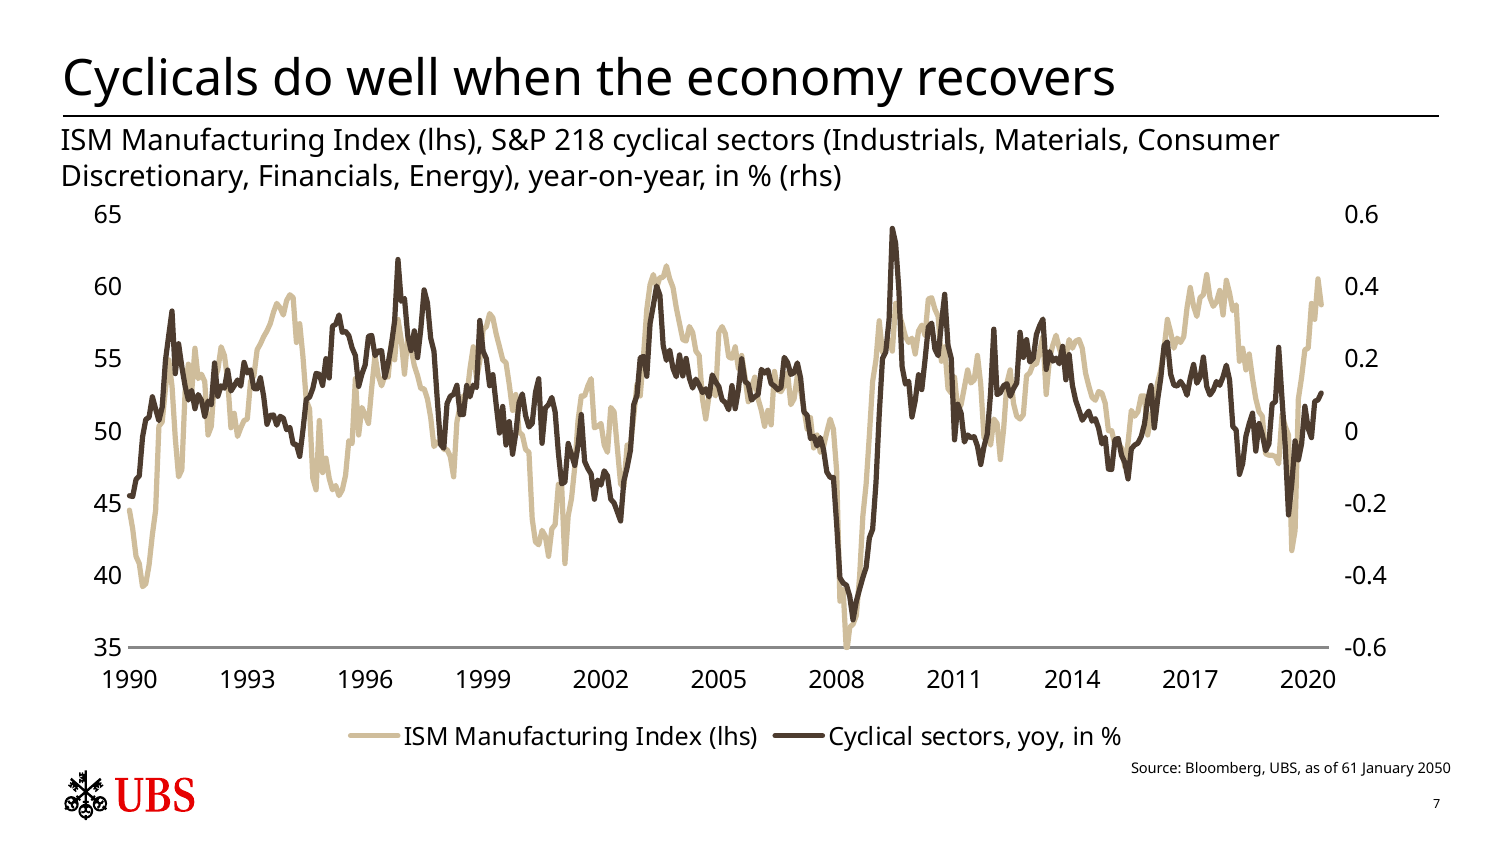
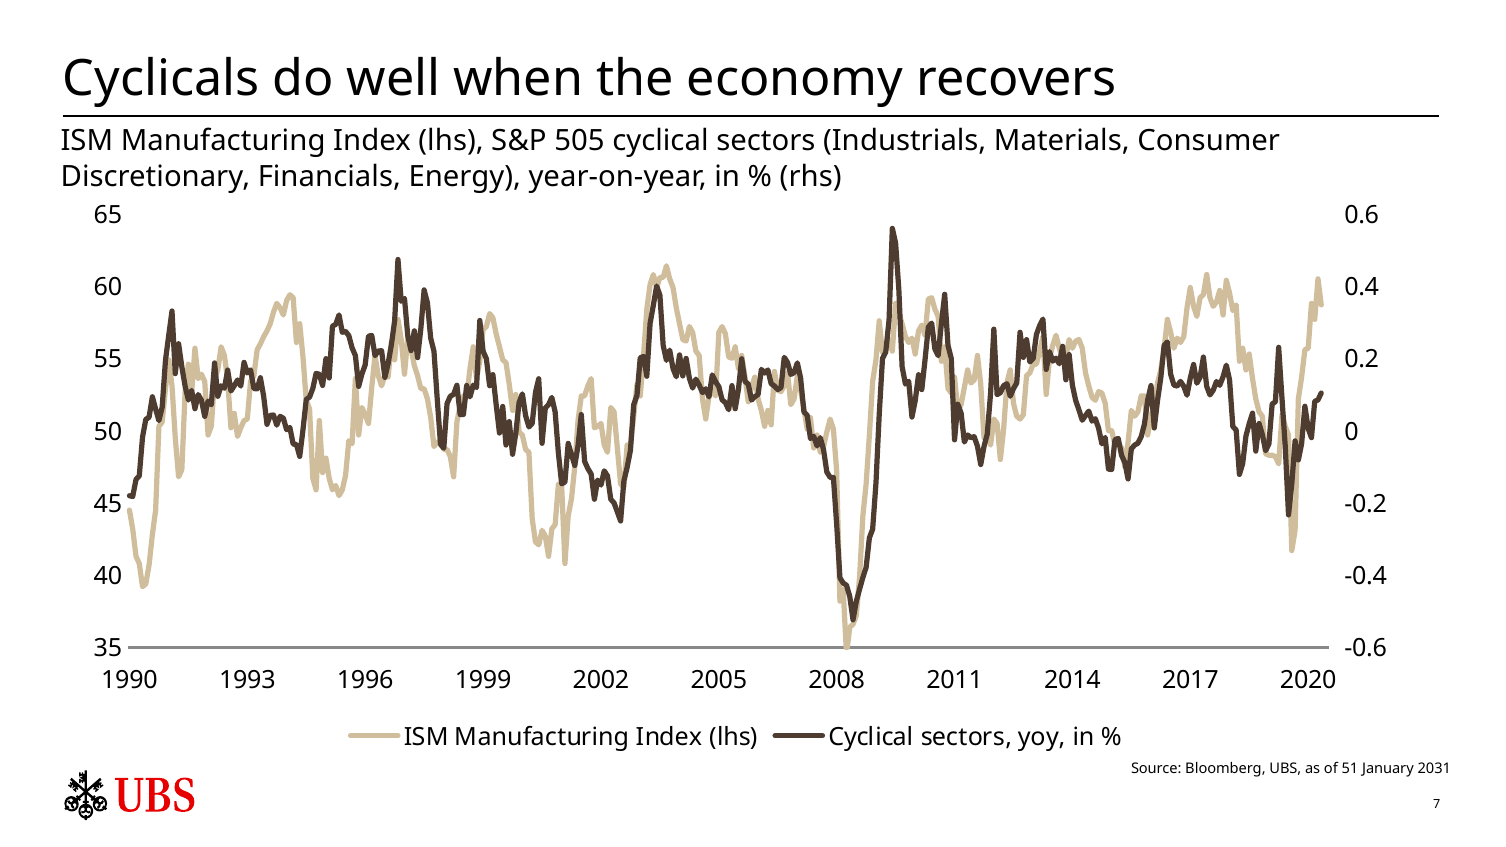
218: 218 -> 505
61: 61 -> 51
2050: 2050 -> 2031
